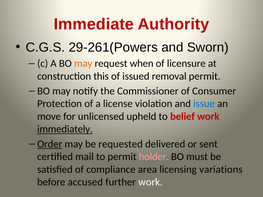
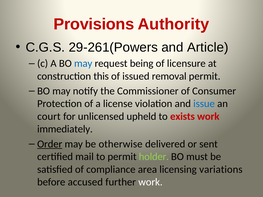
Immediate: Immediate -> Provisions
Sworn: Sworn -> Article
may at (83, 64) colour: orange -> blue
when: when -> being
move: move -> court
belief: belief -> exists
immediately underline: present -> none
requested: requested -> otherwise
holder colour: pink -> light green
